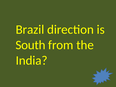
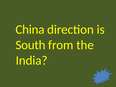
Brazil: Brazil -> China
